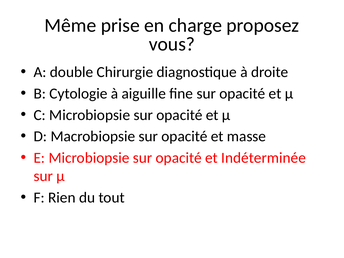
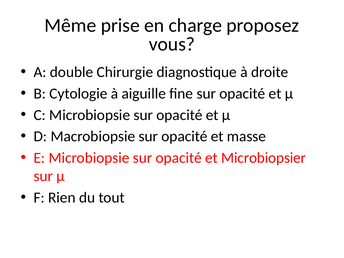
Indéterminée: Indéterminée -> Microbiopsier
